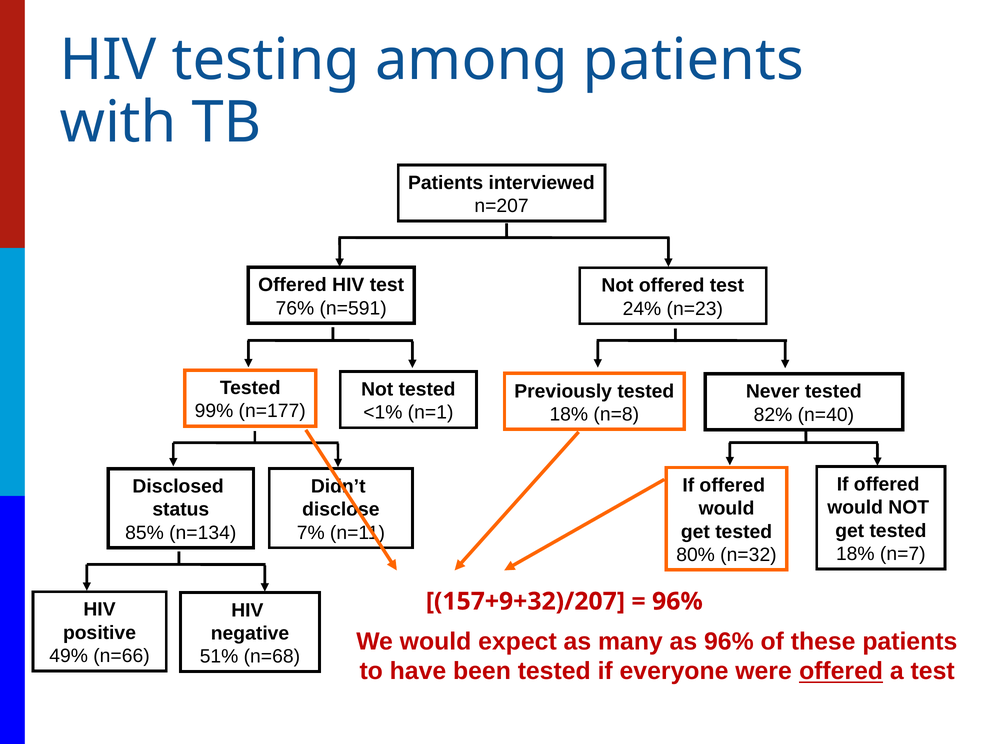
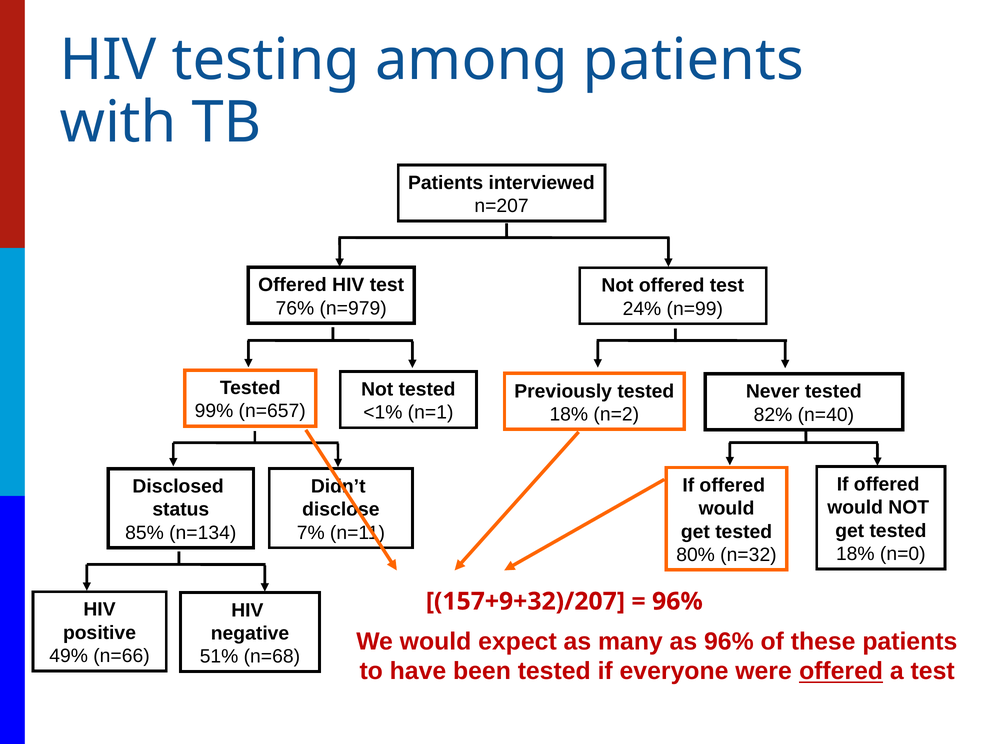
n=591: n=591 -> n=979
n=23: n=23 -> n=99
n=177: n=177 -> n=657
n=8: n=8 -> n=2
n=7: n=7 -> n=0
